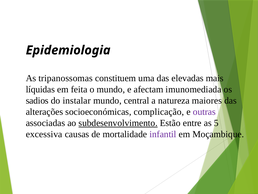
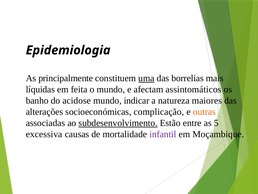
tripanossomas: tripanossomas -> principalmente
uma underline: none -> present
elevadas: elevadas -> borrelias
imunomediada: imunomediada -> assintomáticos
sadios: sadios -> banho
instalar: instalar -> acidose
central: central -> indicar
outras colour: purple -> orange
